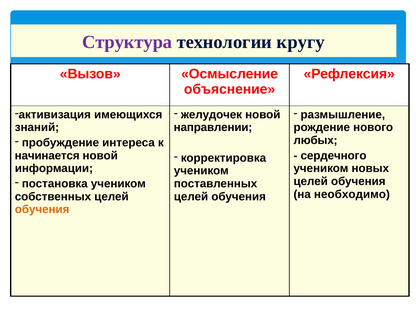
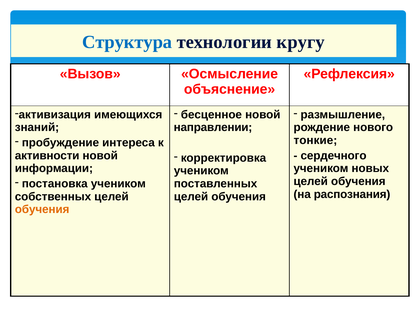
Структура colour: purple -> blue
желудочек: желудочек -> бесценное
любых: любых -> тонкие
начинается: начинается -> активности
необходимо: необходимо -> распознания
